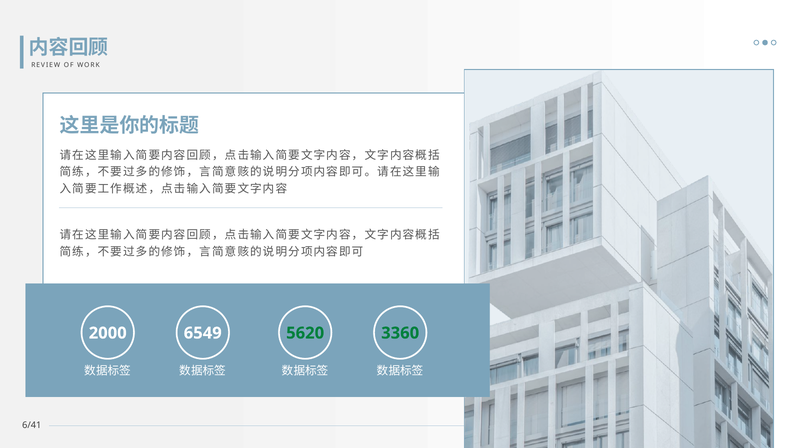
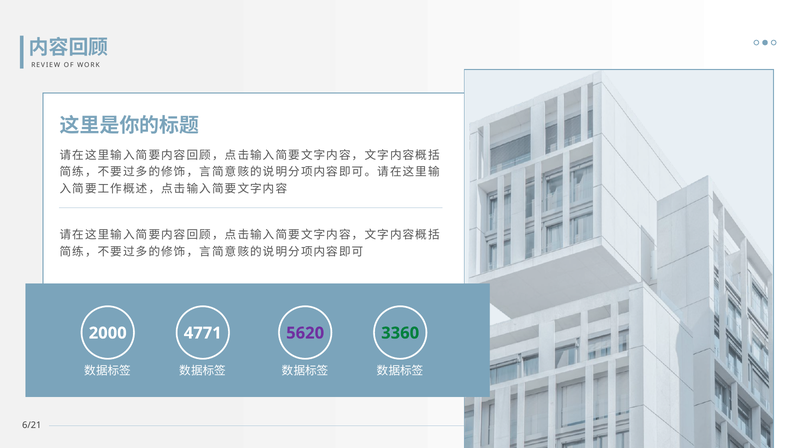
6549: 6549 -> 4771
5620 colour: green -> purple
6/41: 6/41 -> 6/21
